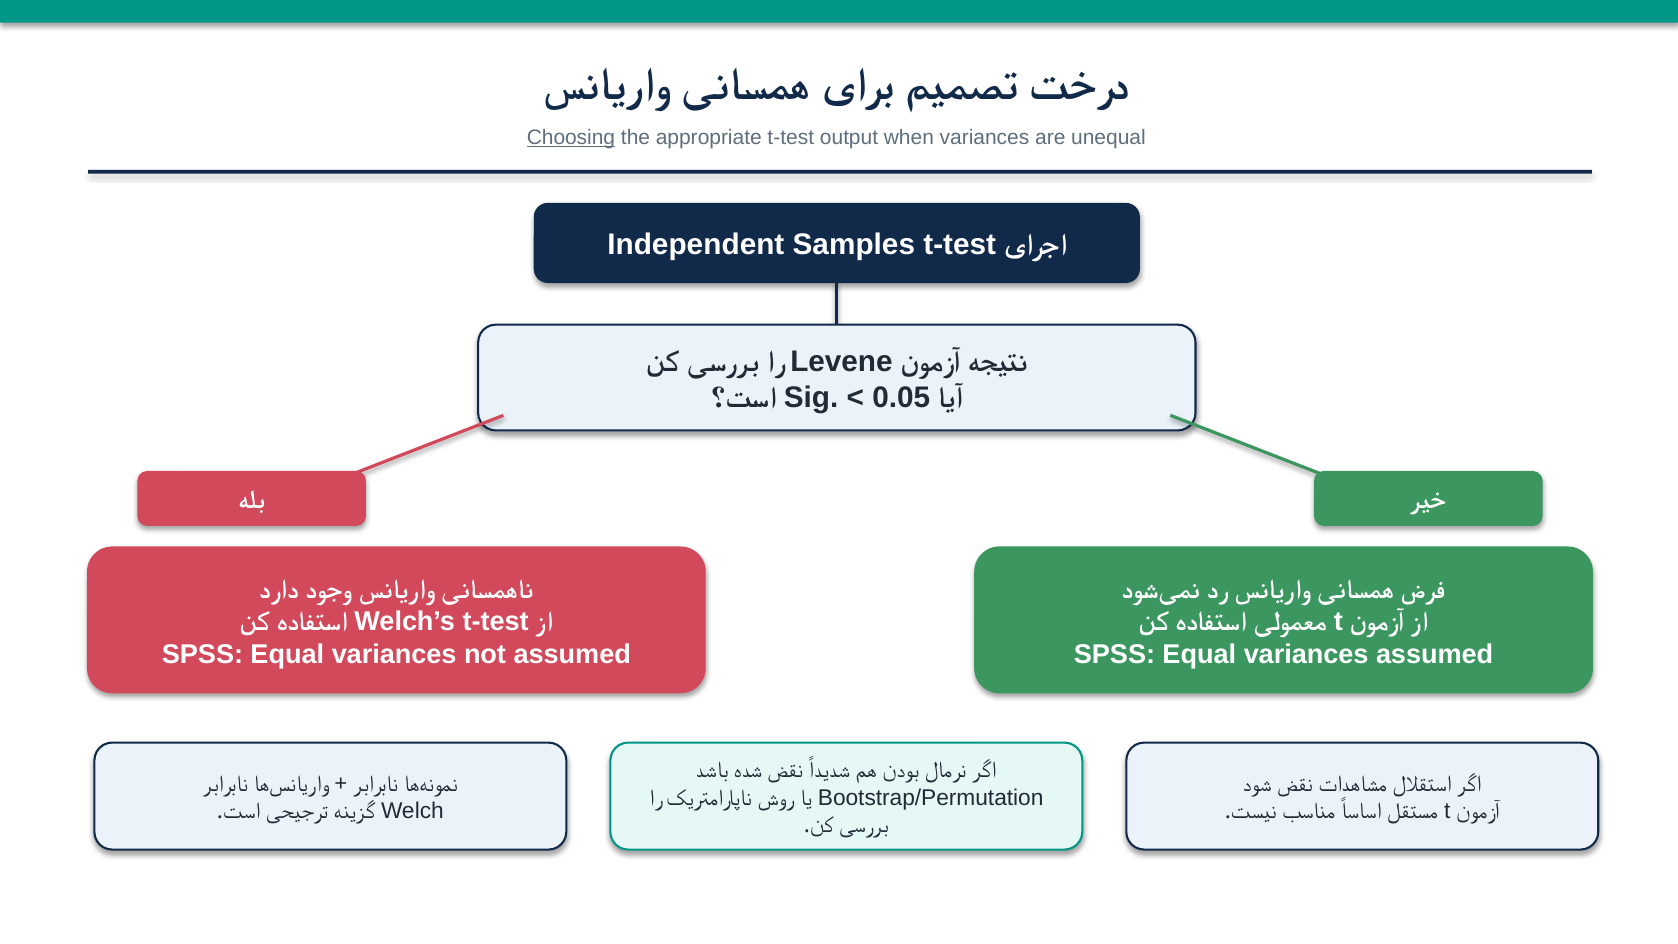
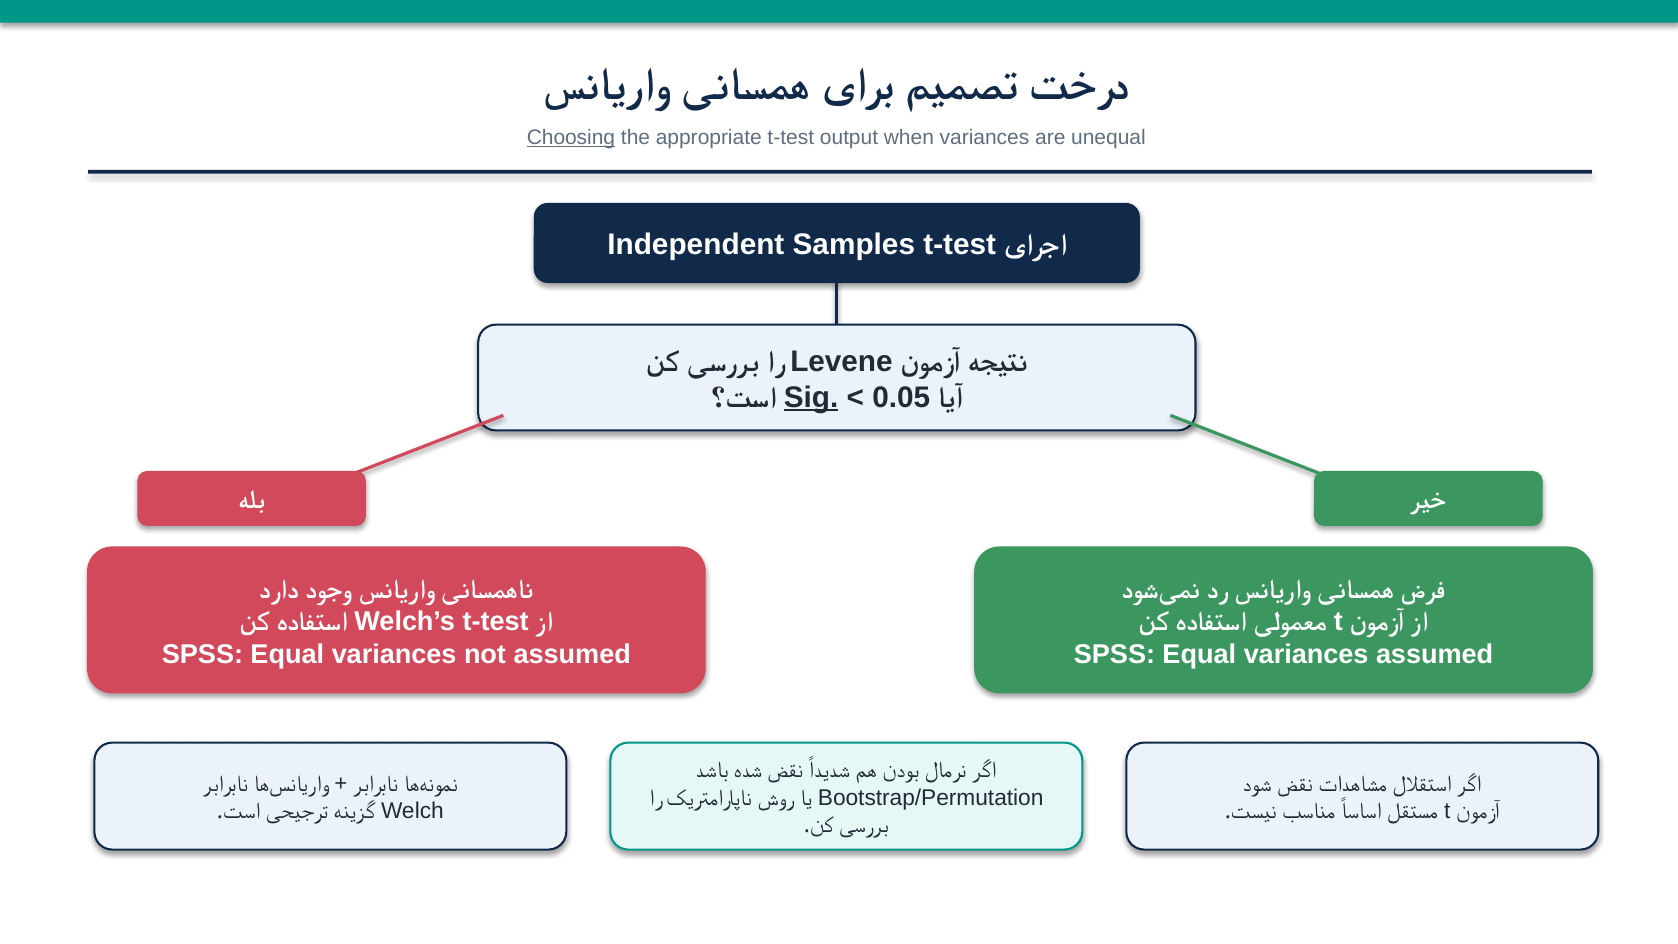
Sig underline: none -> present
